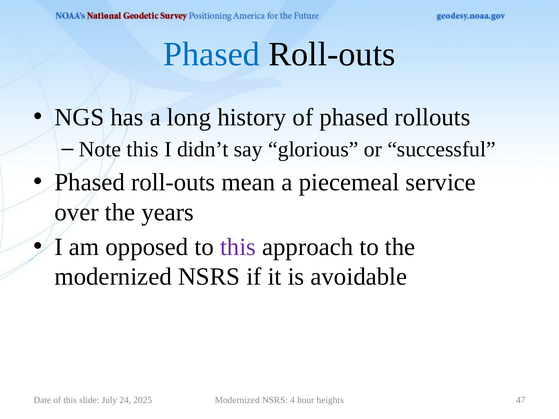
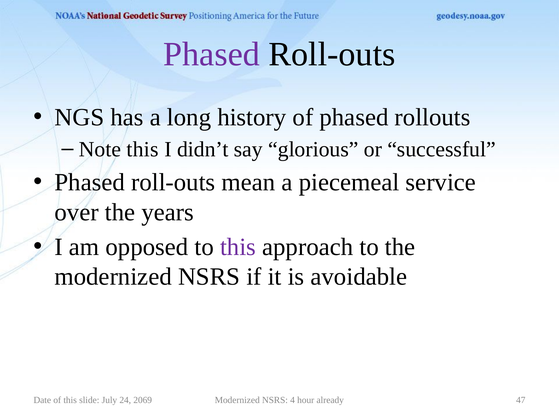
Phased at (212, 54) colour: blue -> purple
2025: 2025 -> 2069
heights: heights -> already
